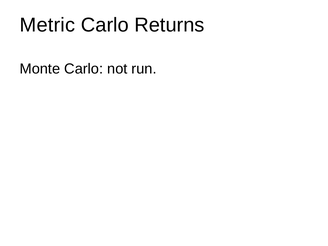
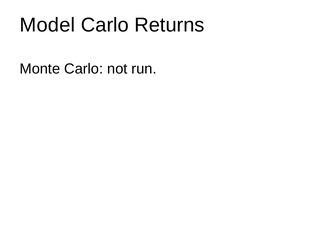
Metric: Metric -> Model
